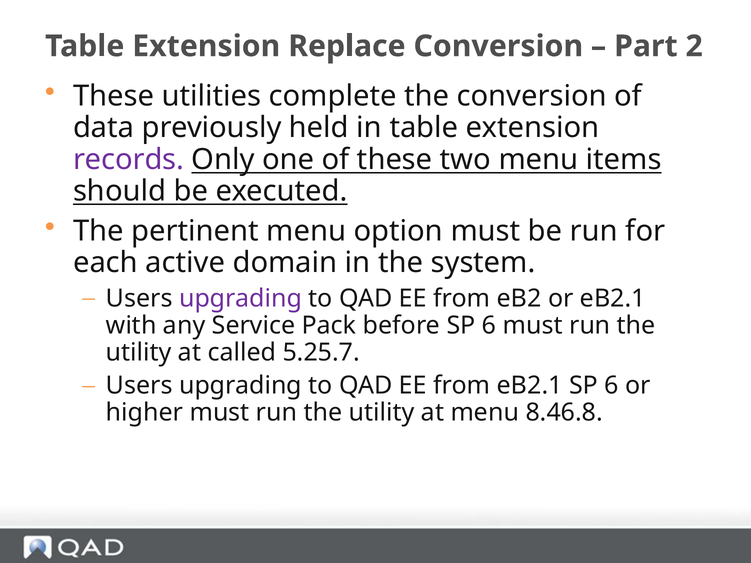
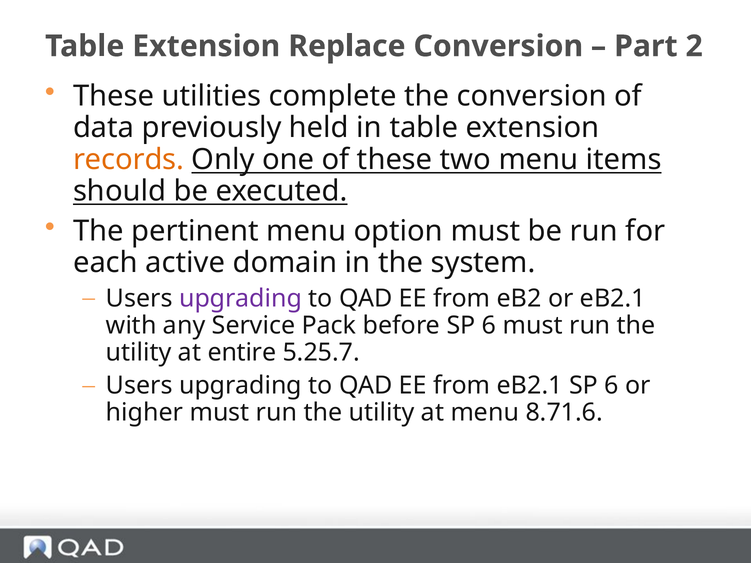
records colour: purple -> orange
called: called -> entire
8.46.8: 8.46.8 -> 8.71.6
